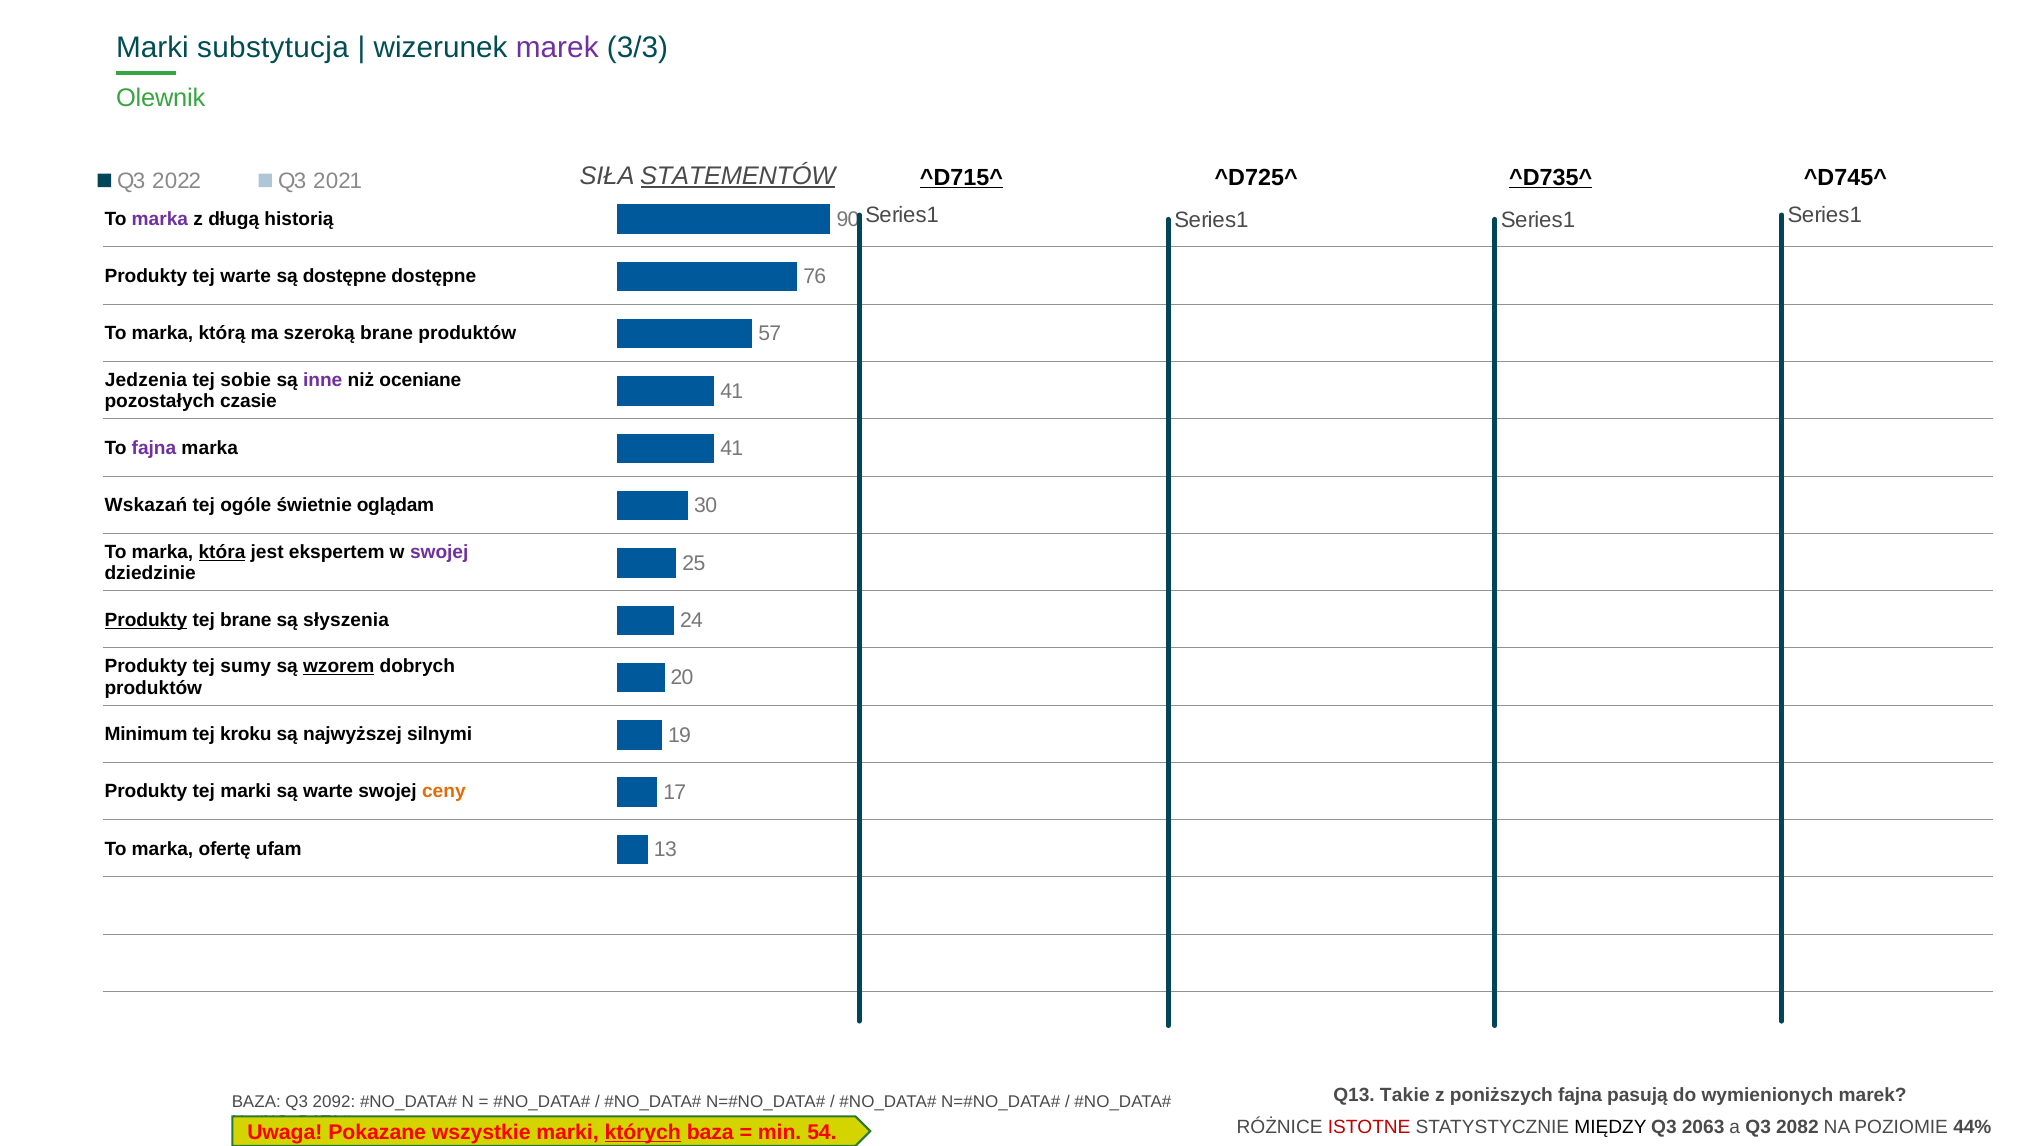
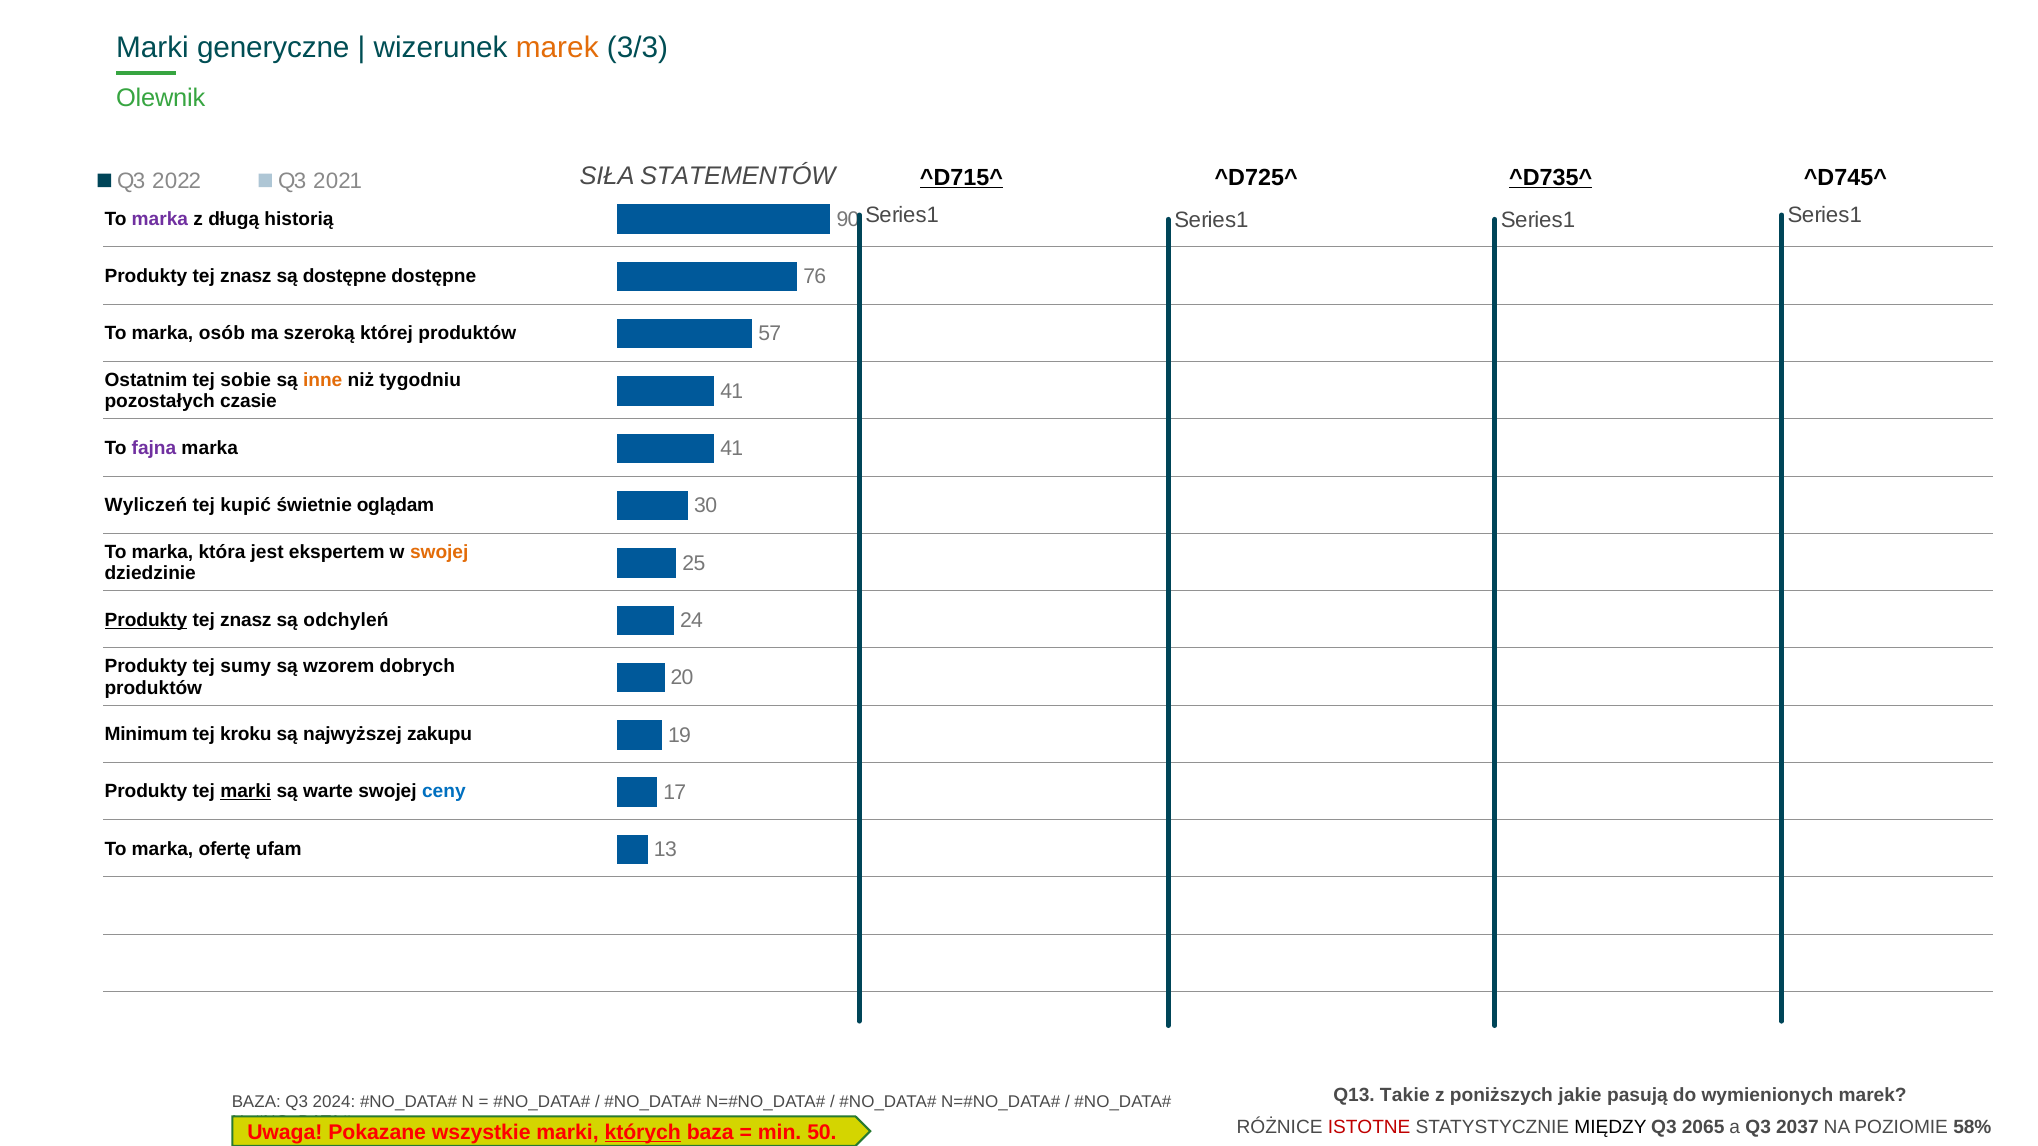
substytucja: substytucja -> generyczne
marek at (557, 47) colour: purple -> orange
STATEMENTÓW underline: present -> none
warte at (246, 276): warte -> znasz
którą: którą -> osób
szeroką brane: brane -> której
Jedzenia: Jedzenia -> Ostatnim
inne colour: purple -> orange
oceniane: oceniane -> tygodniu
Wskazań: Wskazań -> Wyliczeń
ogóle: ogóle -> kupić
która underline: present -> none
swojej at (439, 552) colour: purple -> orange
brane at (246, 620): brane -> znasz
słyszenia: słyszenia -> odchyleń
wzorem underline: present -> none
silnymi: silnymi -> zakupu
marki at (246, 792) underline: none -> present
ceny colour: orange -> blue
poniższych fajna: fajna -> jakie
2092: 2092 -> 2024
2063: 2063 -> 2065
2082: 2082 -> 2037
44%: 44% -> 58%
54: 54 -> 50
